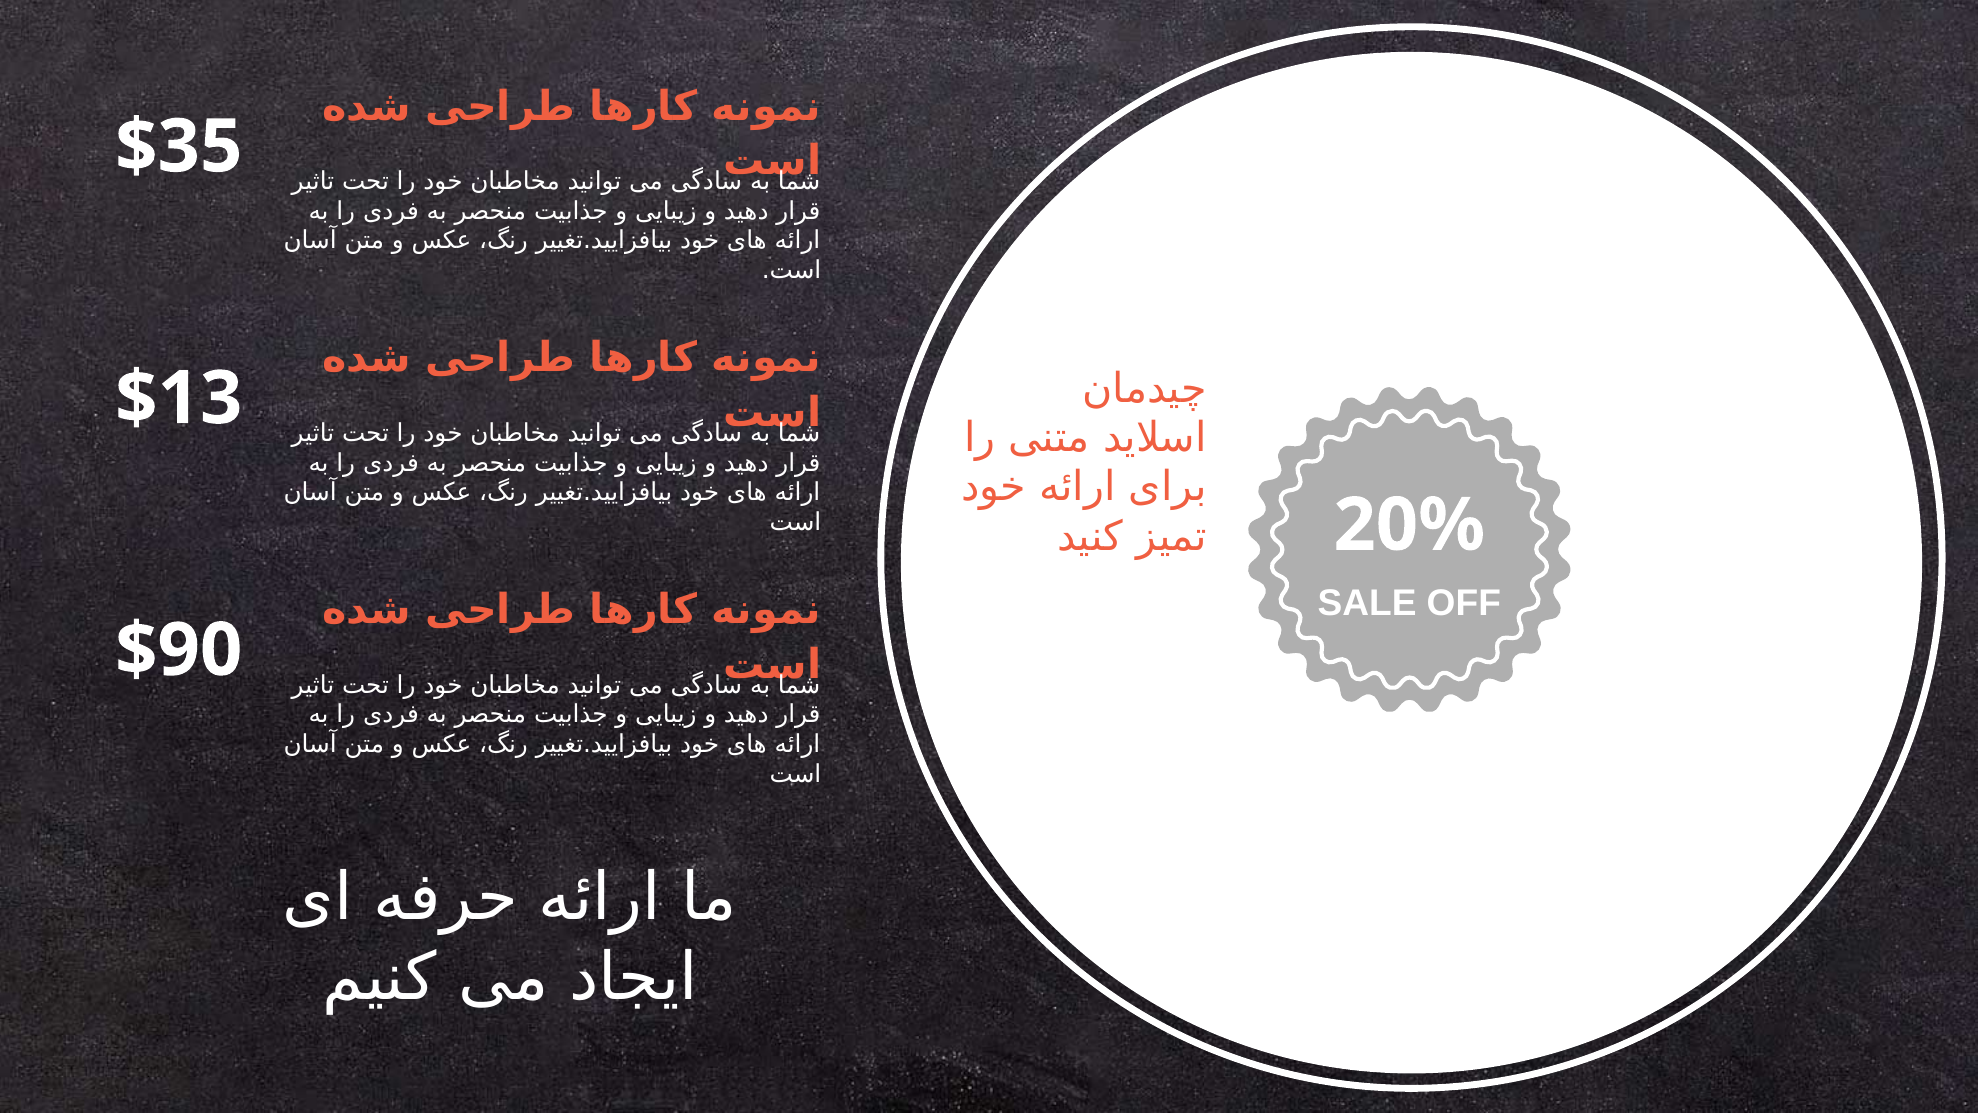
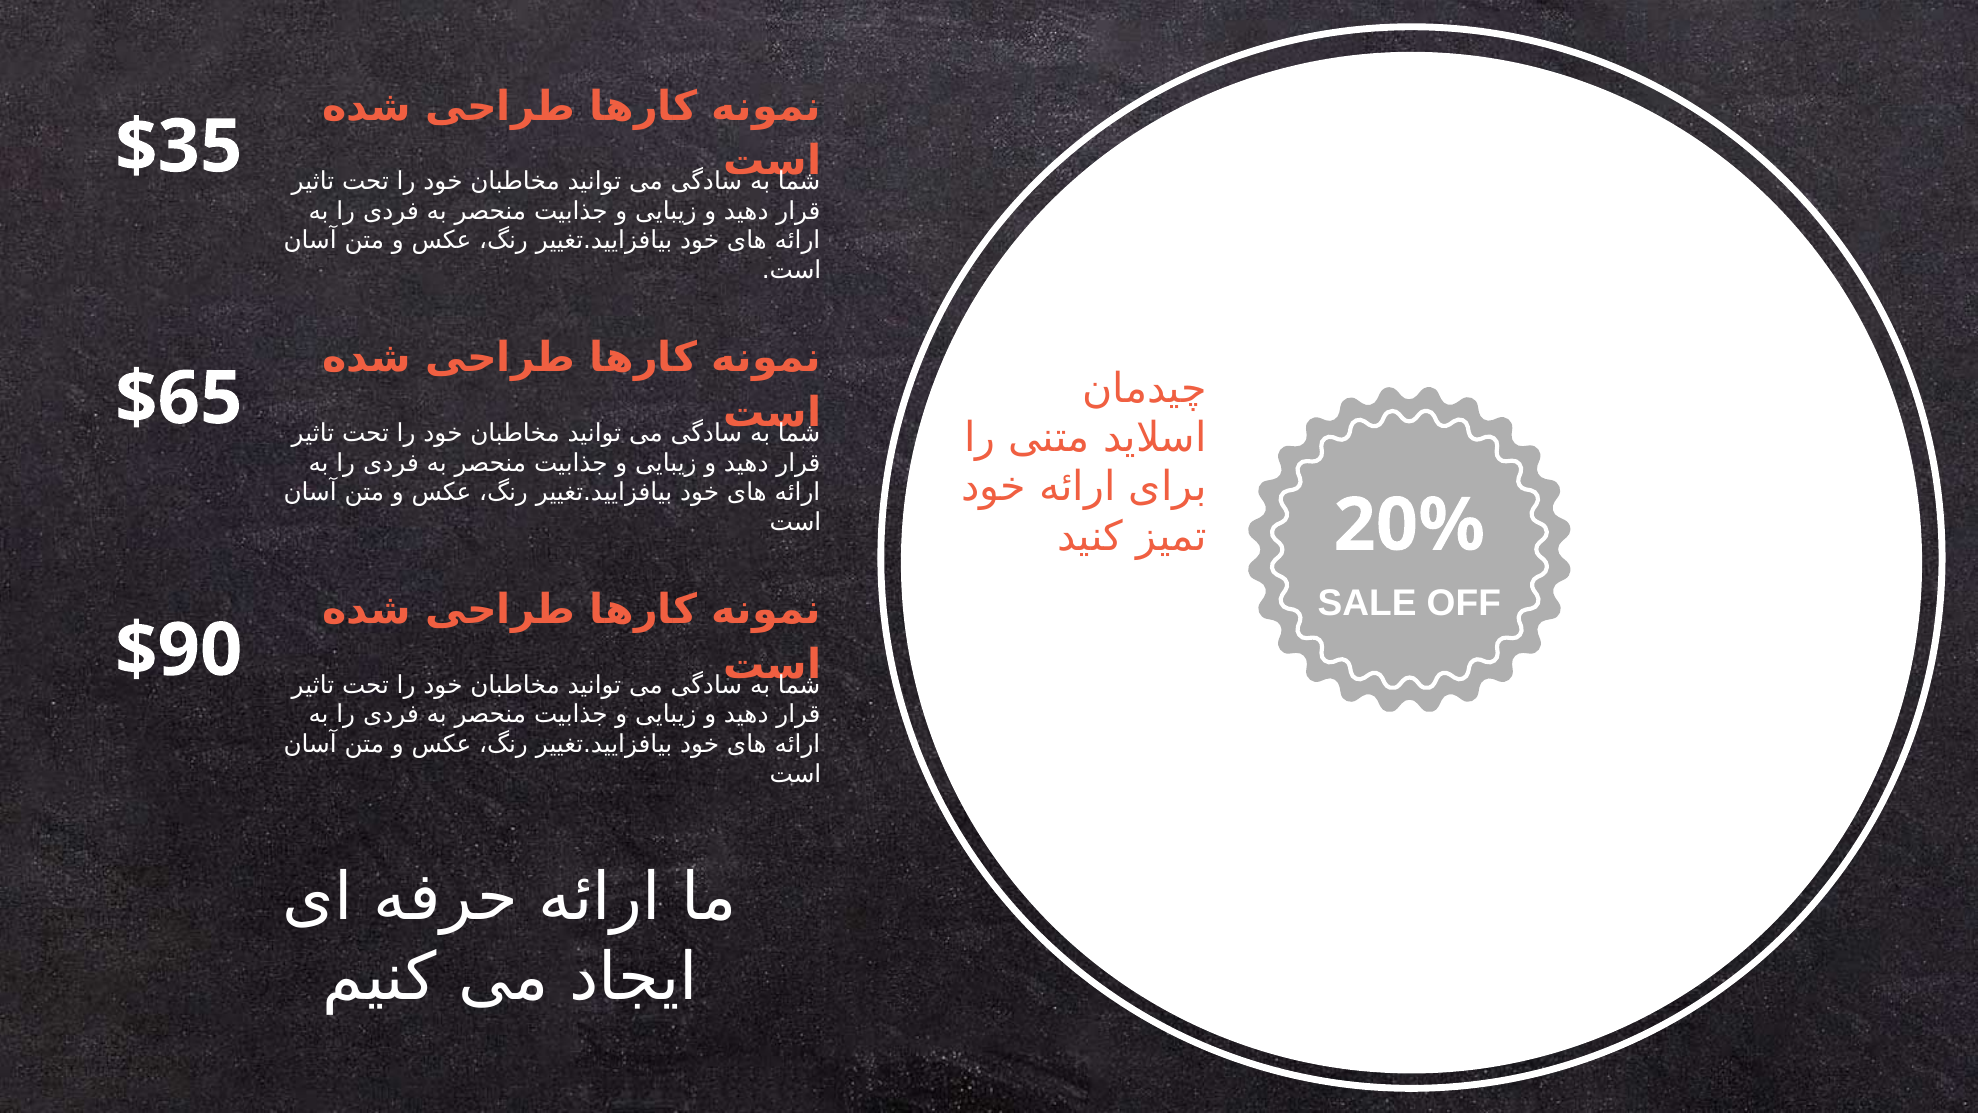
$13: $13 -> $65
